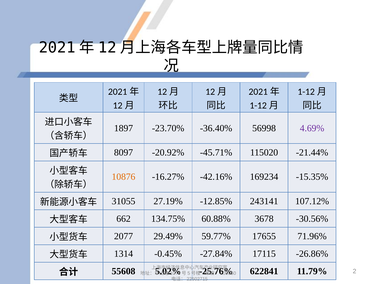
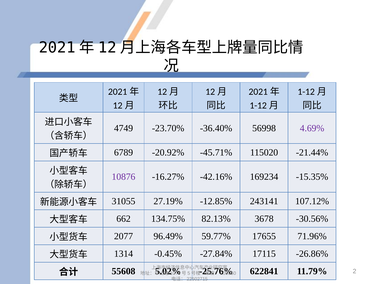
1897: 1897 -> 4749
8097: 8097 -> 6789
10876 colour: orange -> purple
60.88%: 60.88% -> 82.13%
29.49%: 29.49% -> 96.49%
